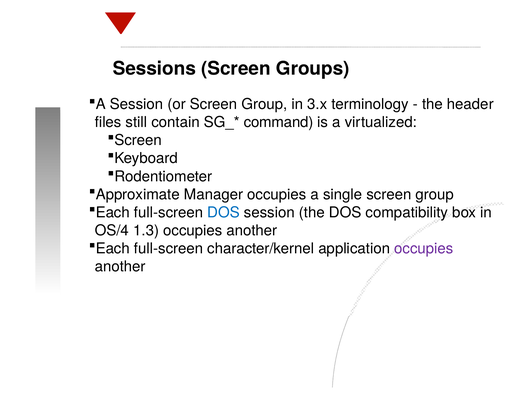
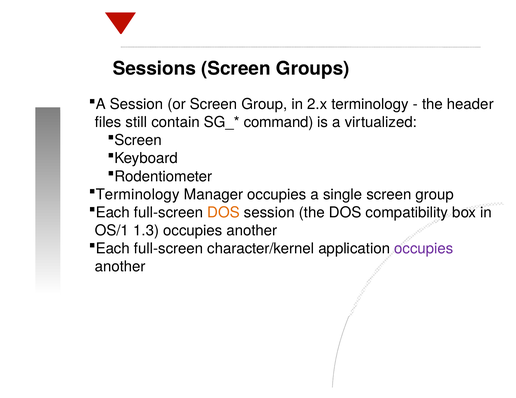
3.x: 3.x -> 2.x
Approximate at (138, 194): Approximate -> Terminology
DOS at (223, 212) colour: blue -> orange
OS/4: OS/4 -> OS/1
